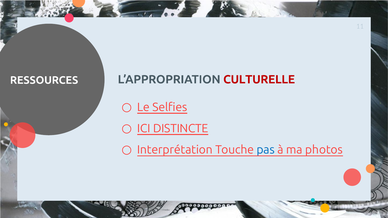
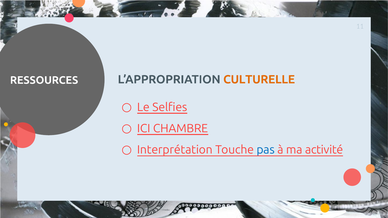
CULTURELLE colour: red -> orange
DISTINCTE: DISTINCTE -> CHAMBRE
photos: photos -> activité
